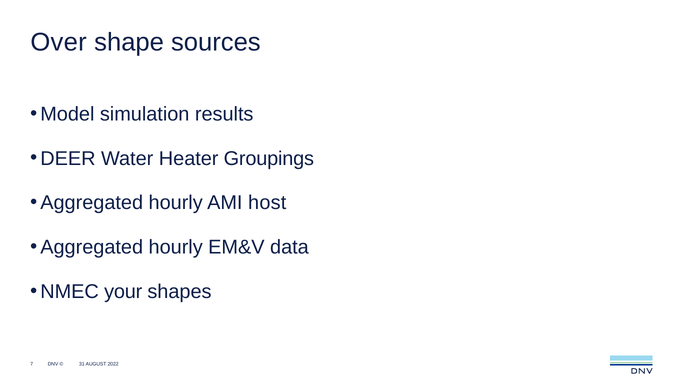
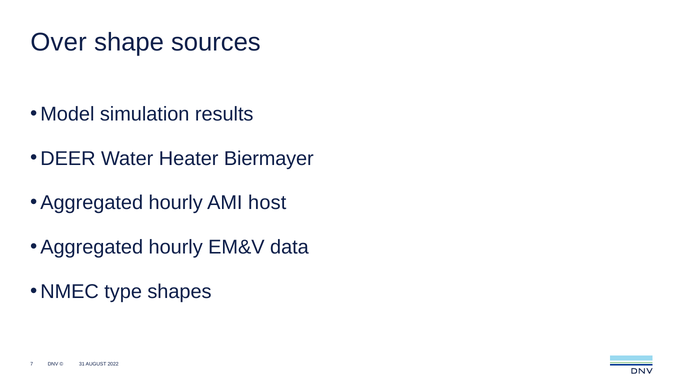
Groupings: Groupings -> Biermayer
your: your -> type
